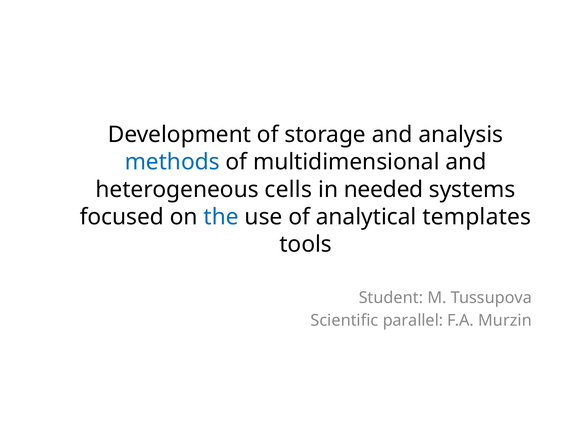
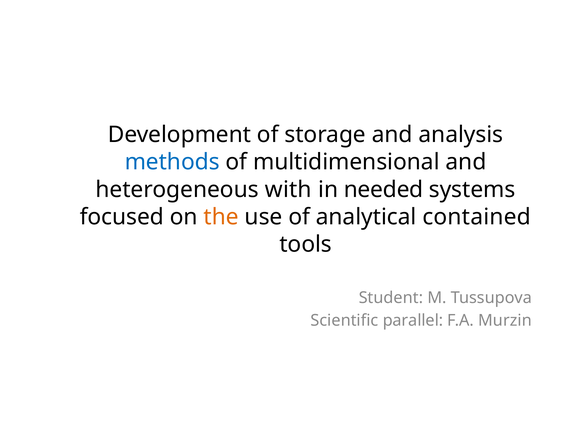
cells: cells -> with
the colour: blue -> orange
templates: templates -> contained
